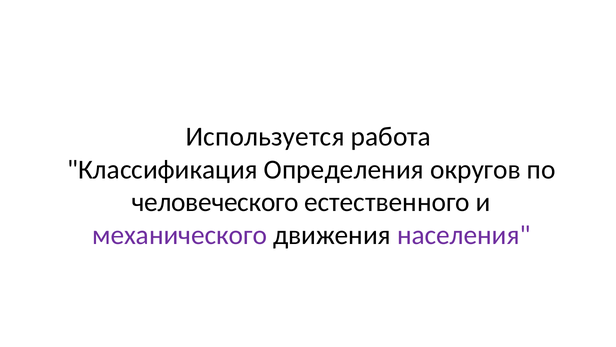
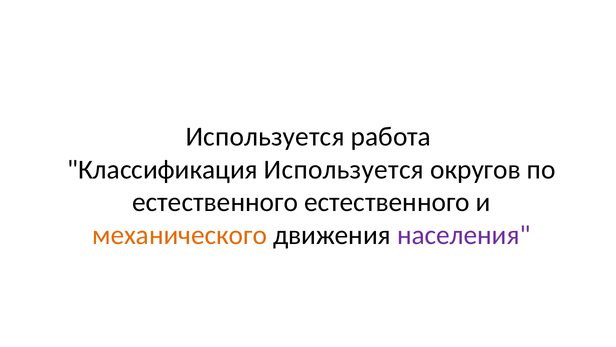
Классификация Определения: Определения -> Используется
человеческого at (215, 202): человеческого -> естественного
механического colour: purple -> orange
